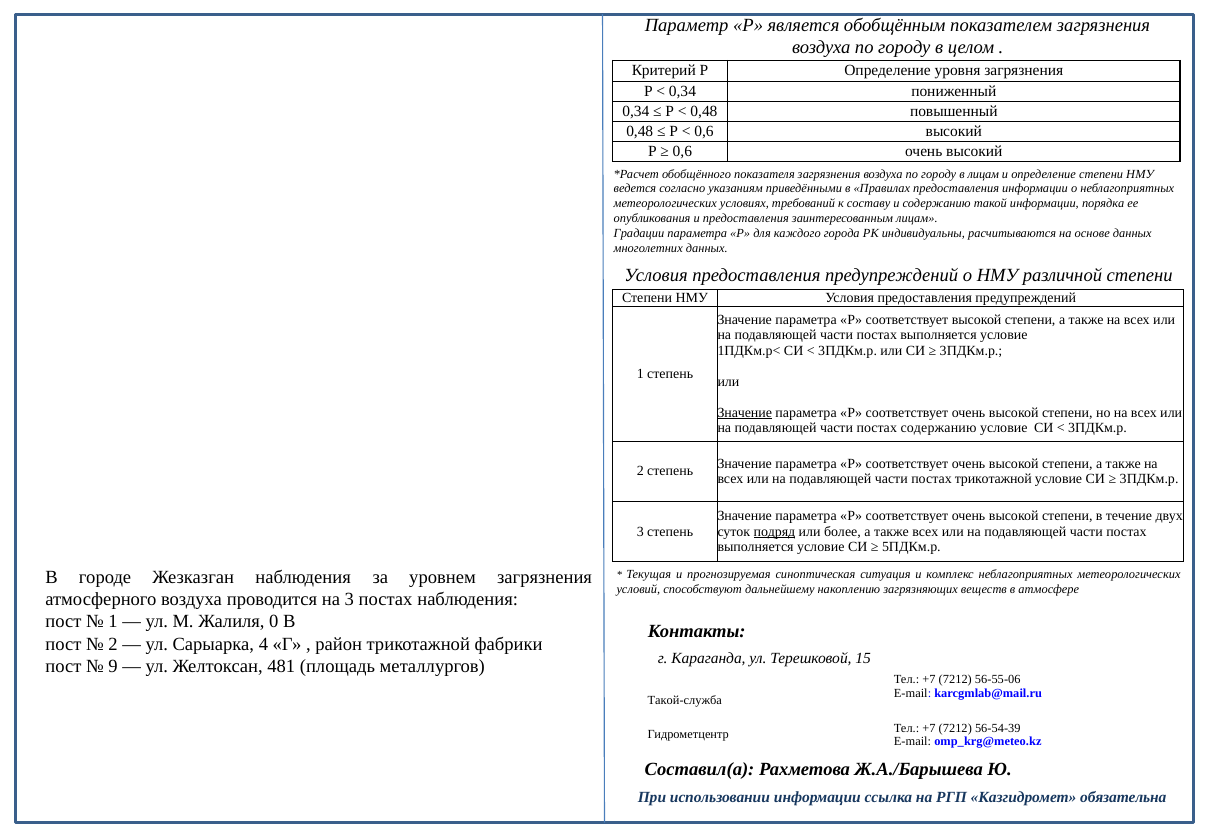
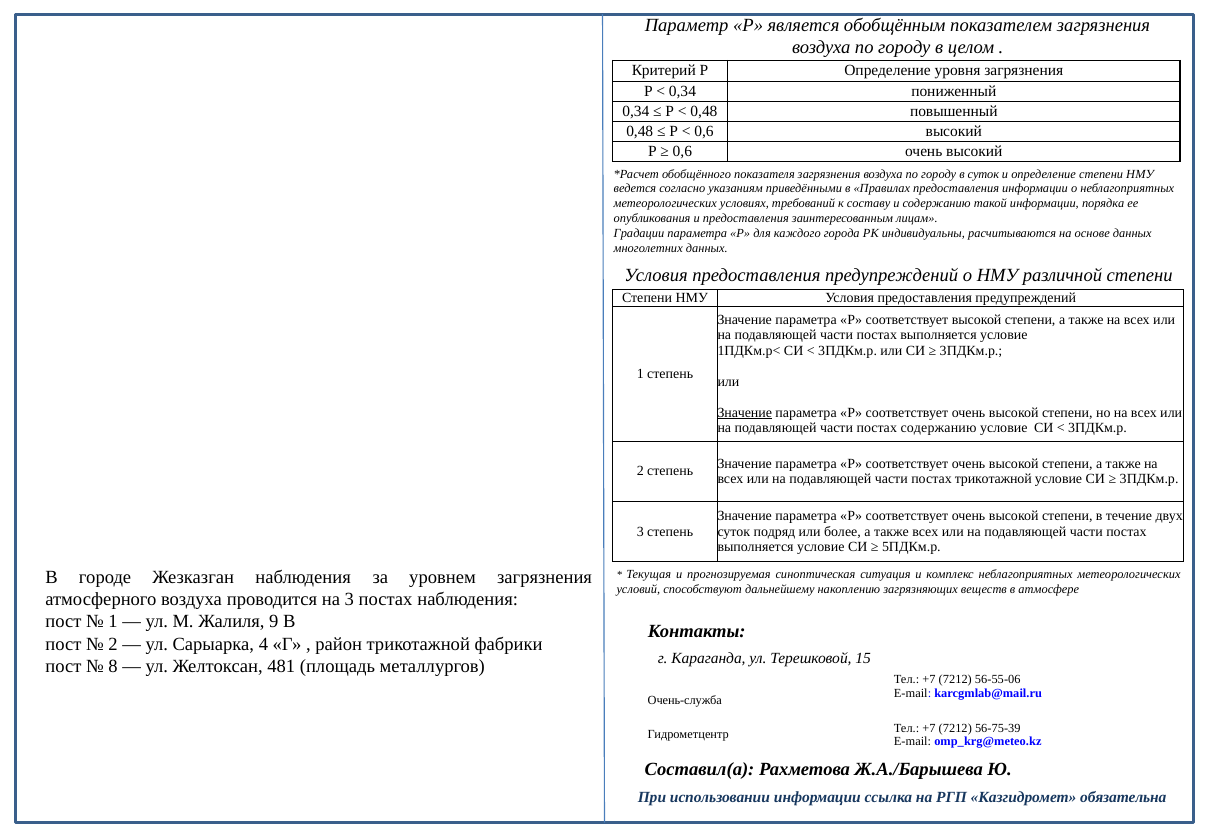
в лицам: лицам -> суток
подряд underline: present -> none
0: 0 -> 9
9: 9 -> 8
Такой-служба: Такой-служба -> Очень-служба
56-54-39: 56-54-39 -> 56-75-39
